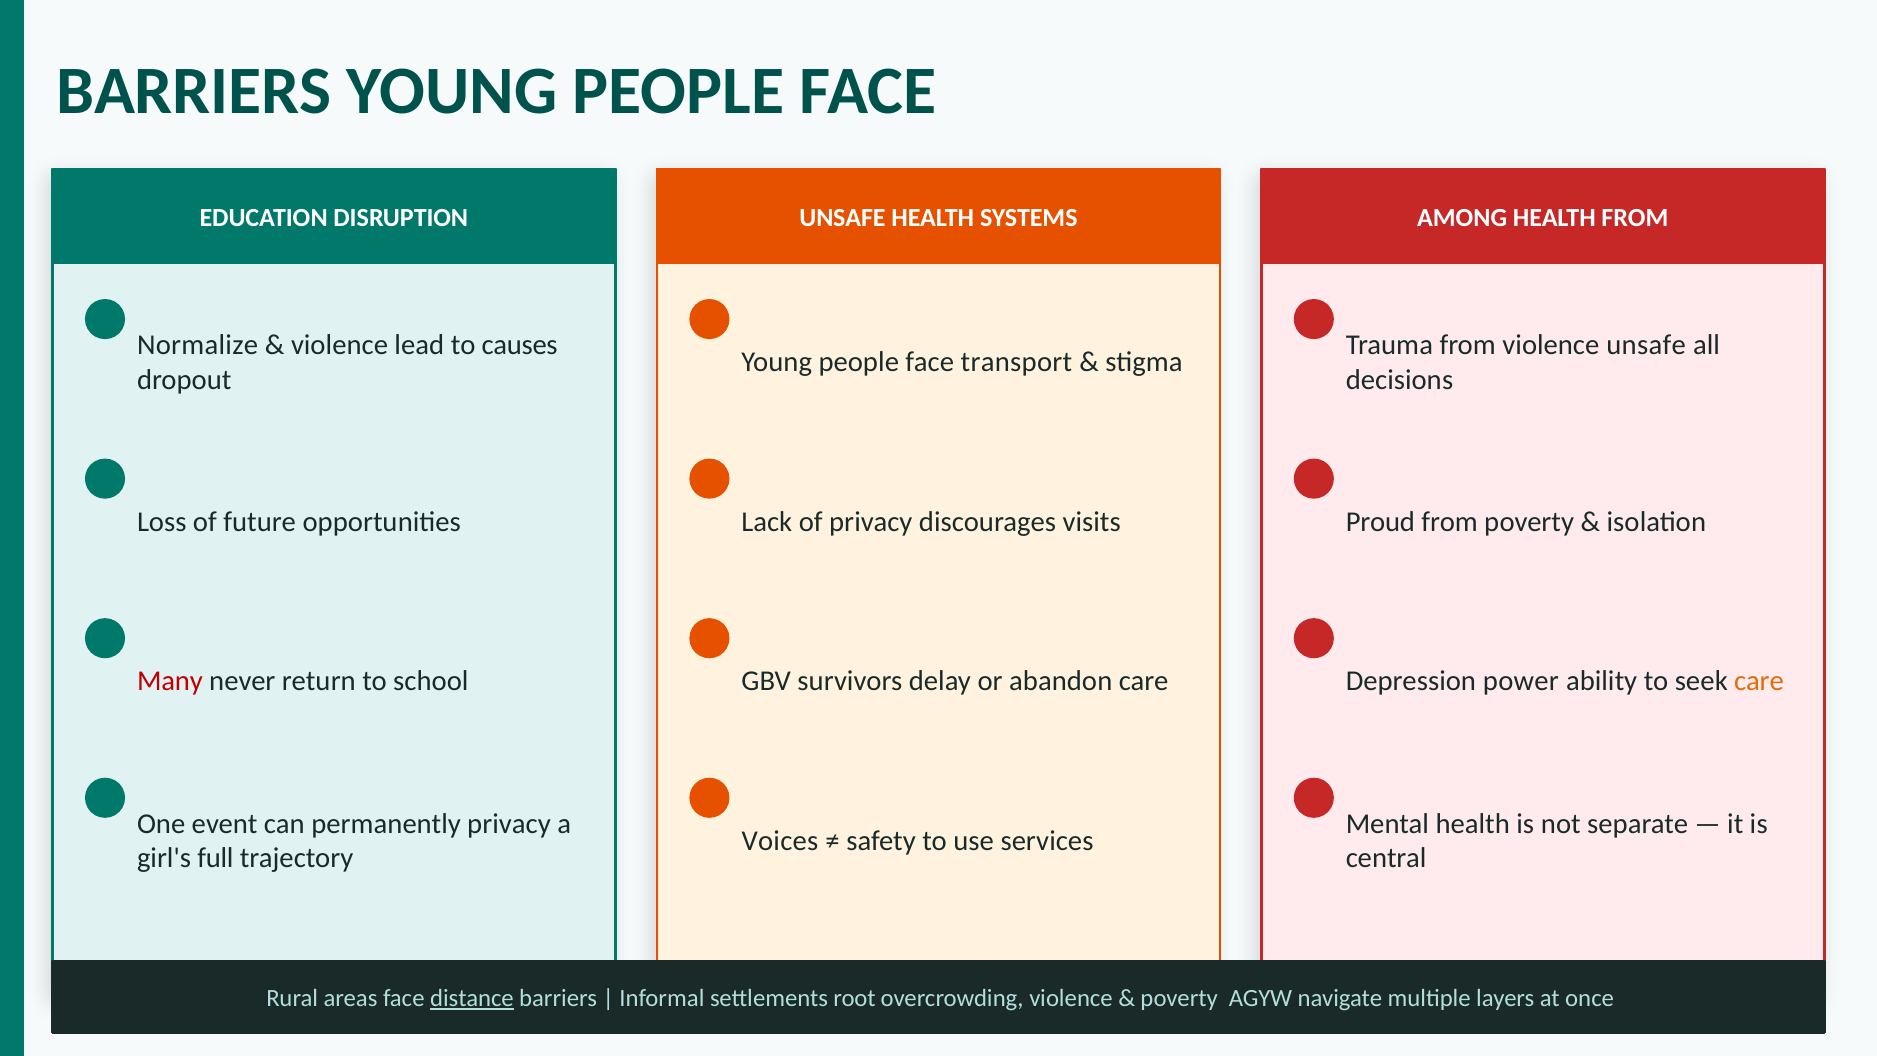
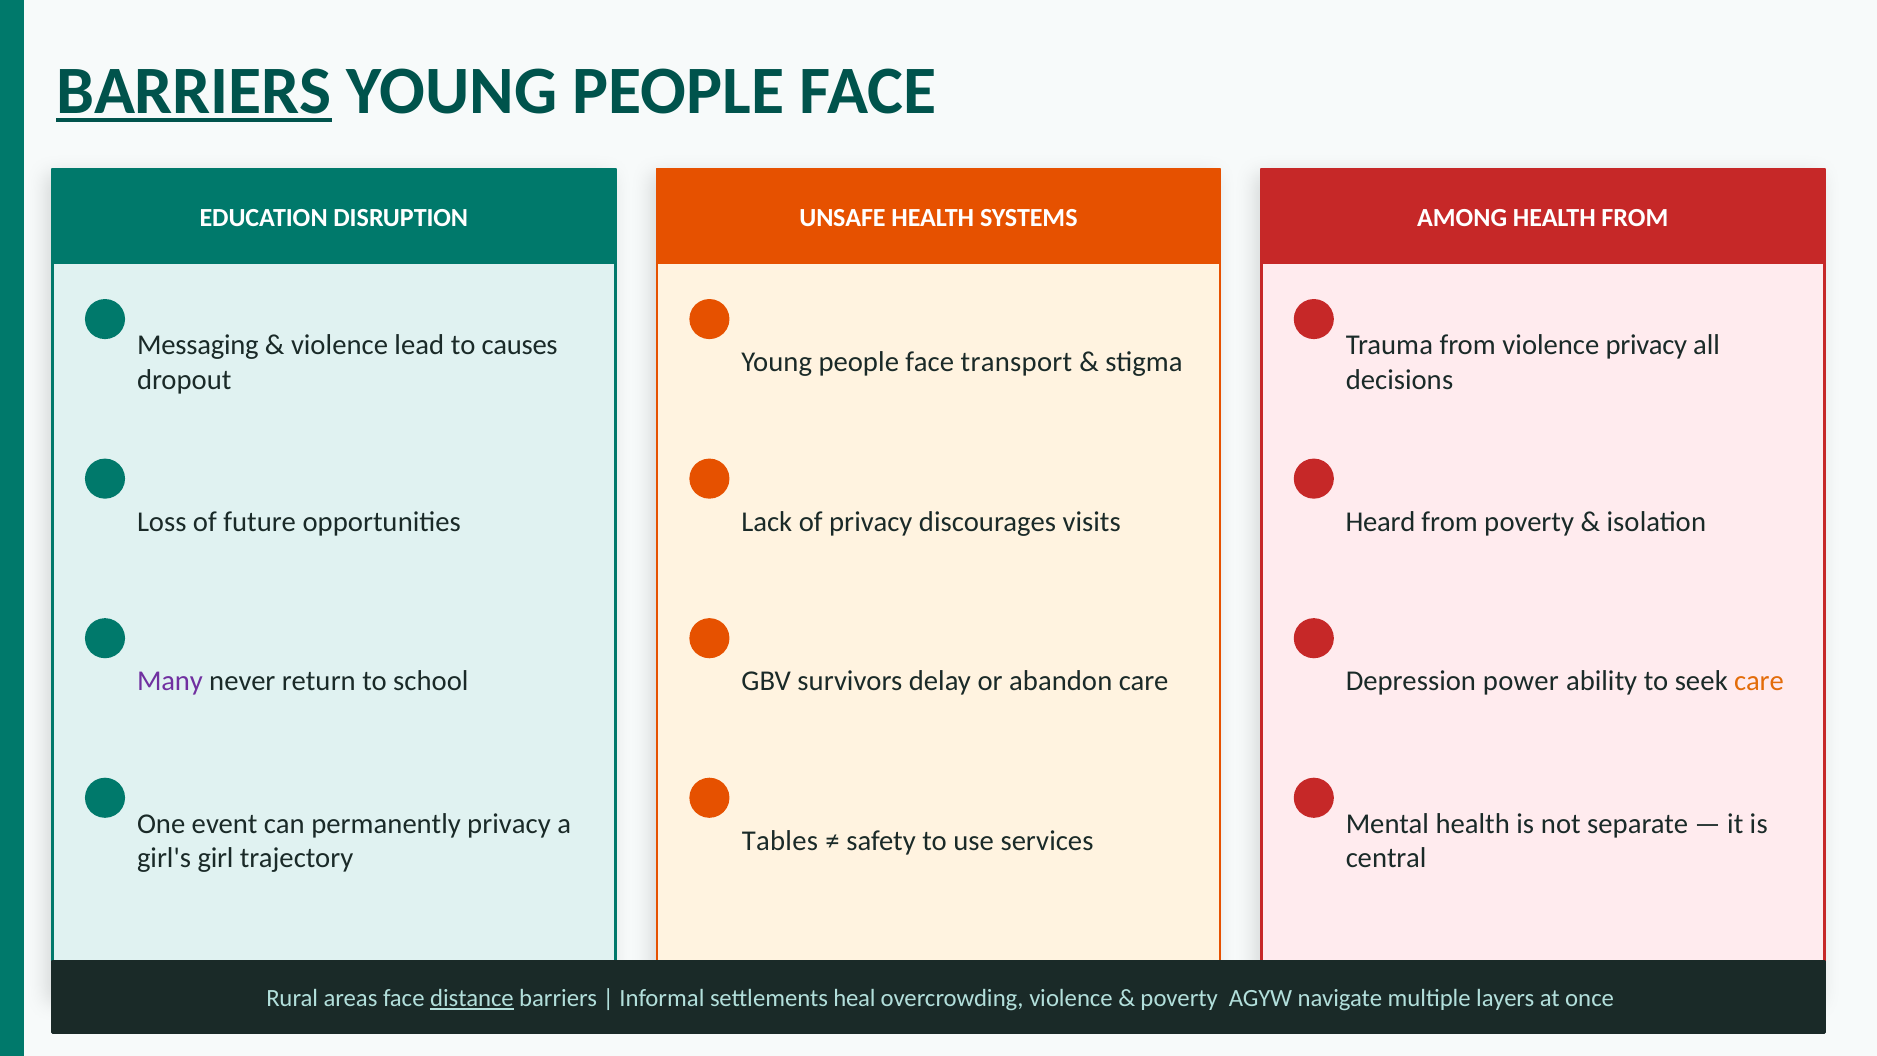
BARRIERS at (194, 91) underline: none -> present
Normalize: Normalize -> Messaging
violence unsafe: unsafe -> privacy
Proud: Proud -> Heard
Many colour: red -> purple
Voices: Voices -> Tables
full: full -> girl
root: root -> heal
